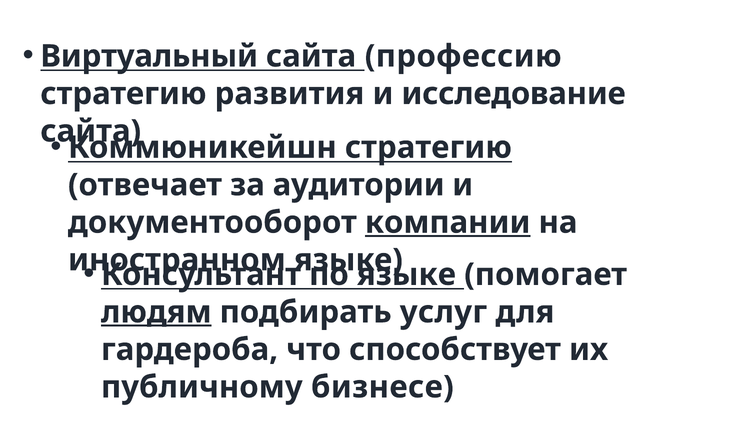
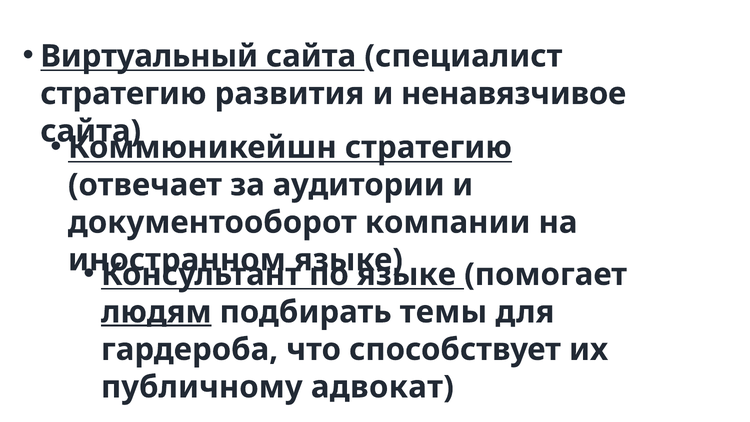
профессию: профессию -> специалист
исследование: исследование -> ненавязчивое
компании underline: present -> none
услуг: услуг -> темы
бизнесе: бизнесе -> адвокат
